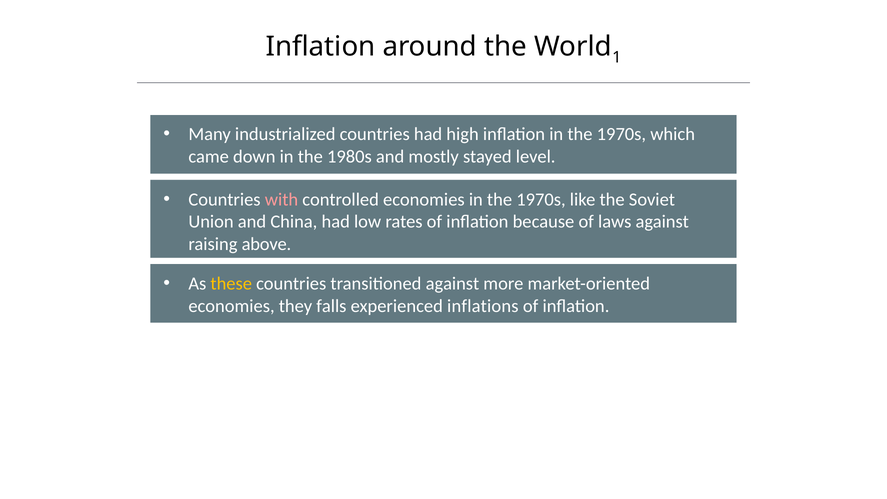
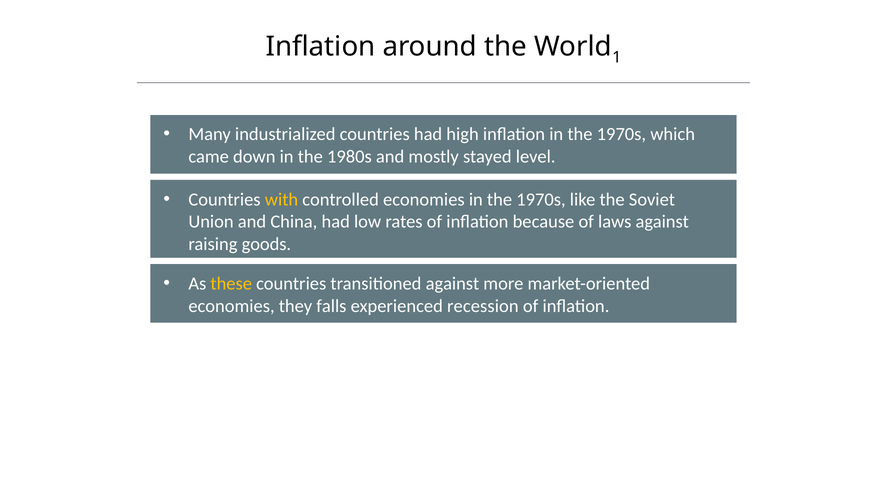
with colour: pink -> yellow
above: above -> goods
inflations: inflations -> recession
